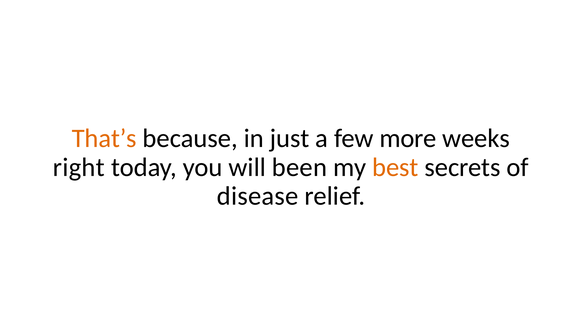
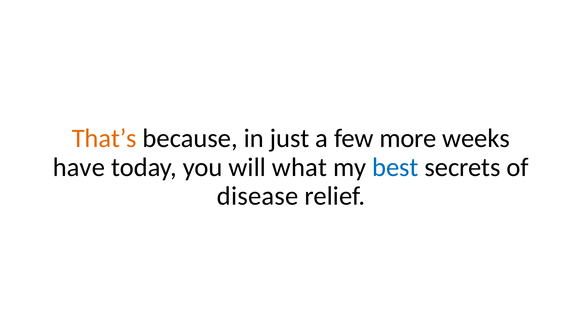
right: right -> have
been: been -> what
best colour: orange -> blue
